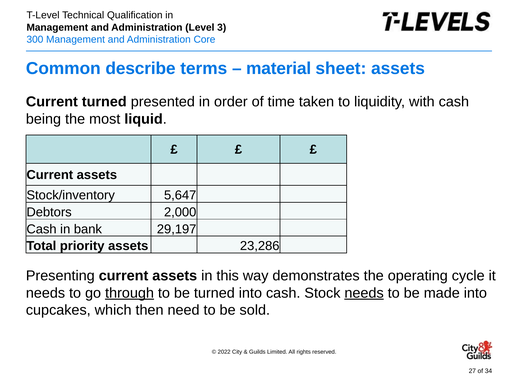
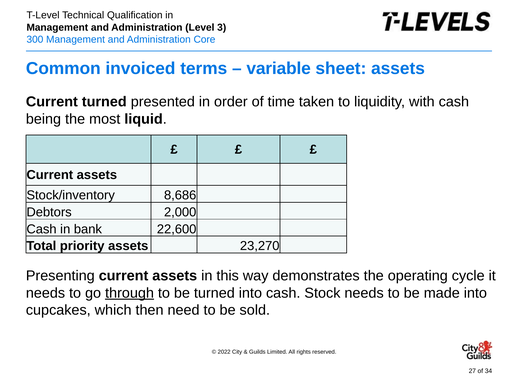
describe: describe -> invoiced
material: material -> variable
5,647: 5,647 -> 8,686
29,197: 29,197 -> 22,600
23,286: 23,286 -> 23,270
needs at (364, 293) underline: present -> none
